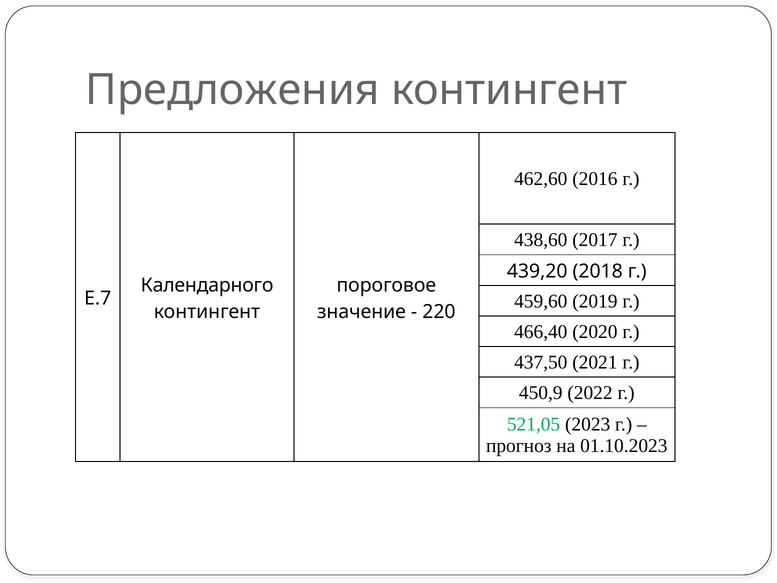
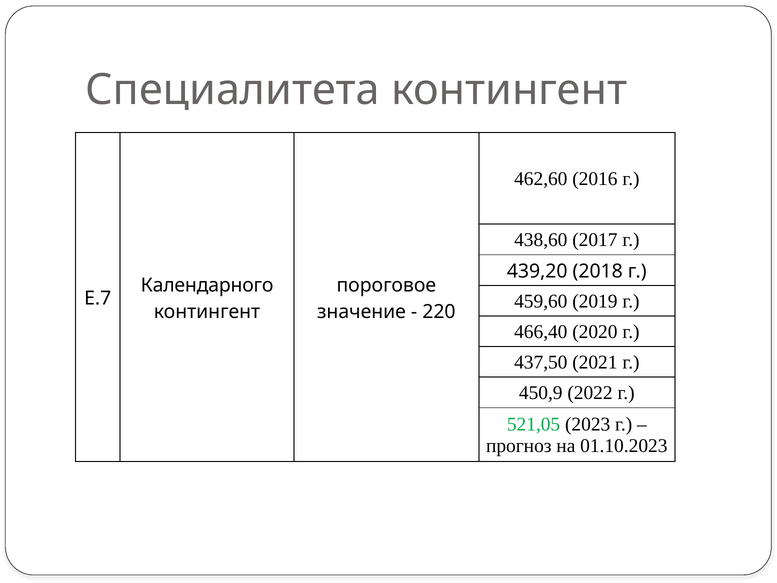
Предложения: Предложения -> Специалитета
